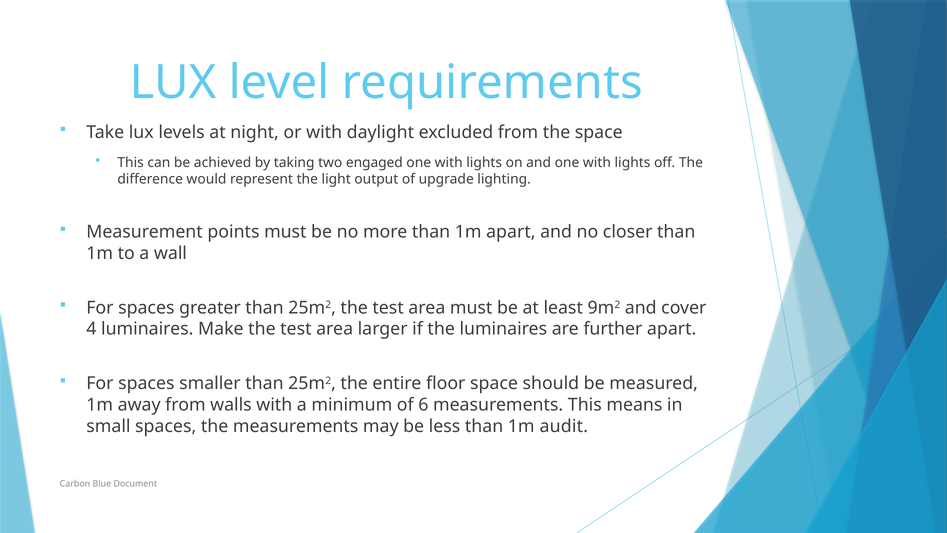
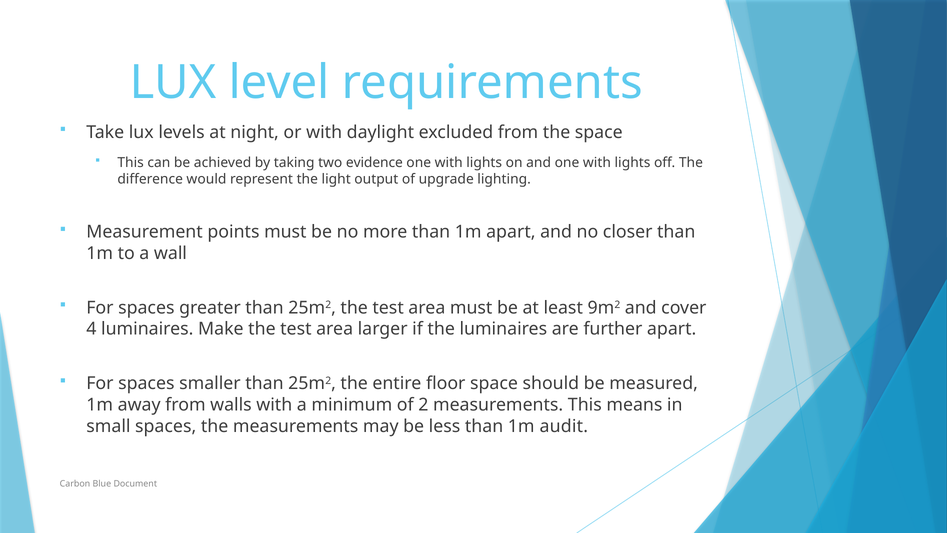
engaged: engaged -> evidence
6: 6 -> 2
